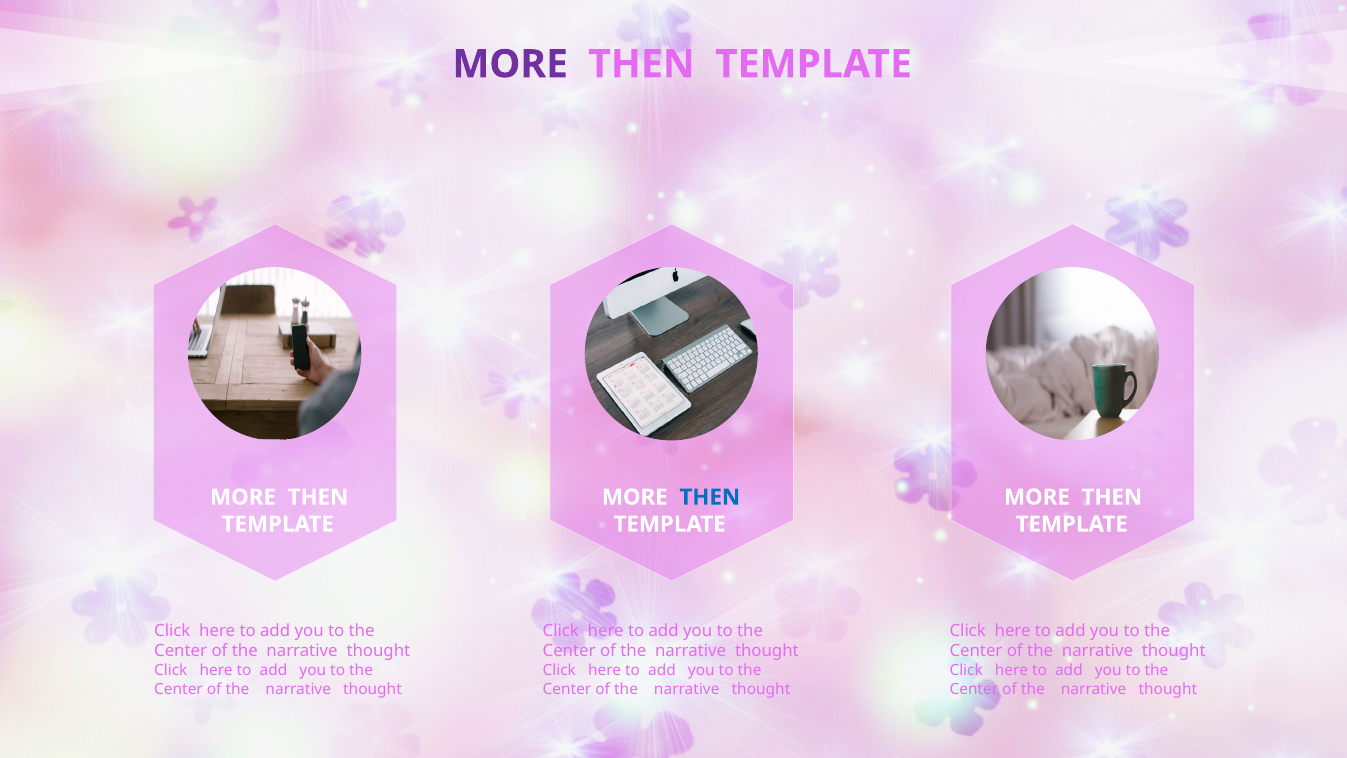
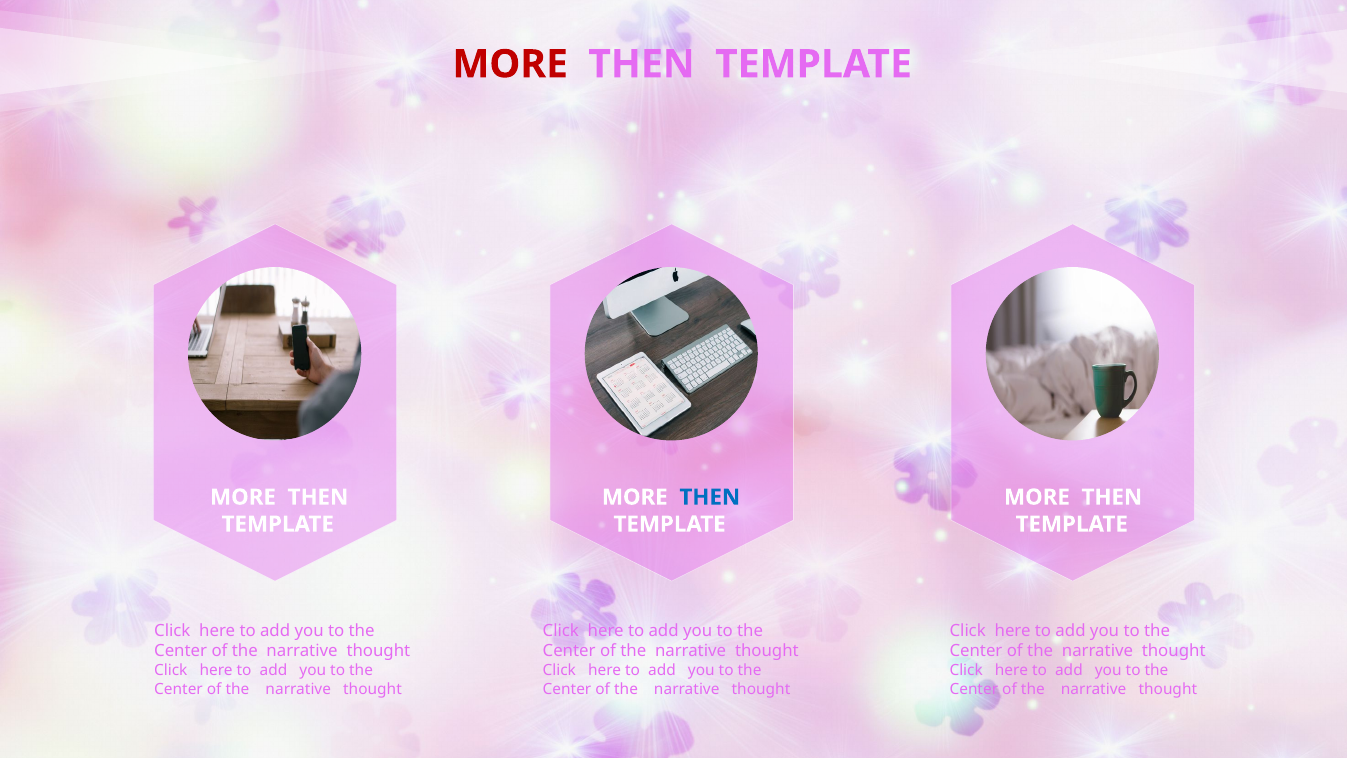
MORE at (510, 64) colour: purple -> red
